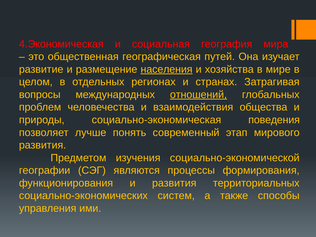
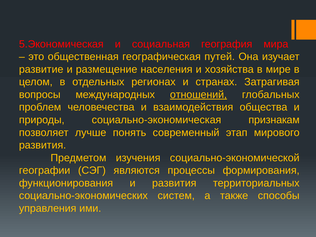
4.Экономическая: 4.Экономическая -> 5.Экономическая
населения underline: present -> none
поведения: поведения -> признакам
